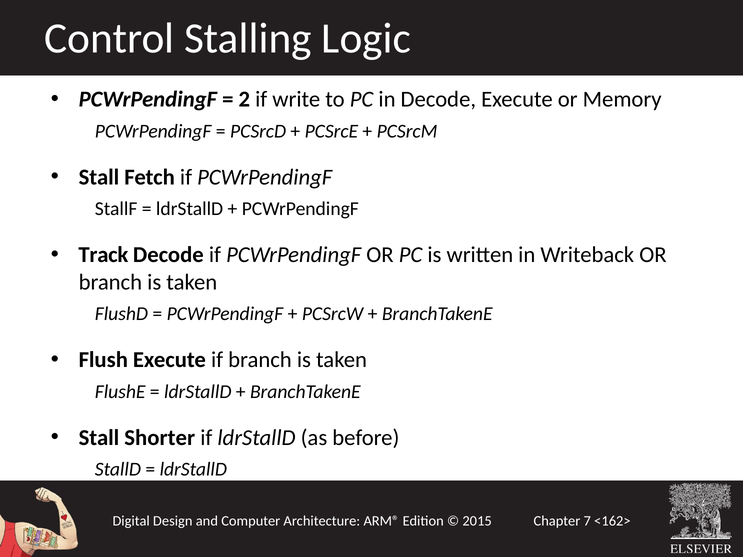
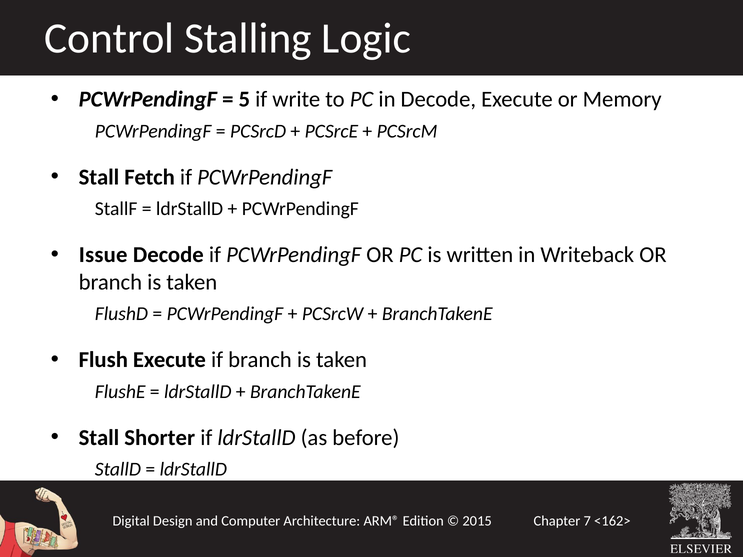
2: 2 -> 5
Track: Track -> Issue
